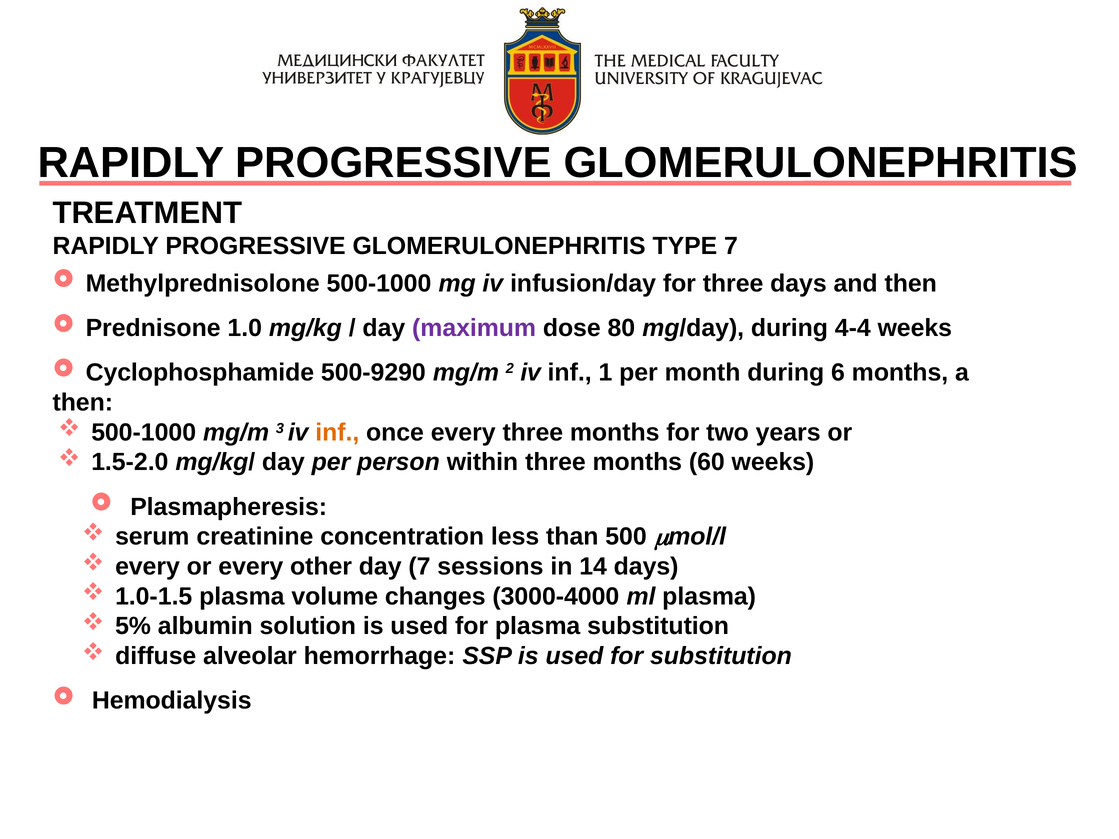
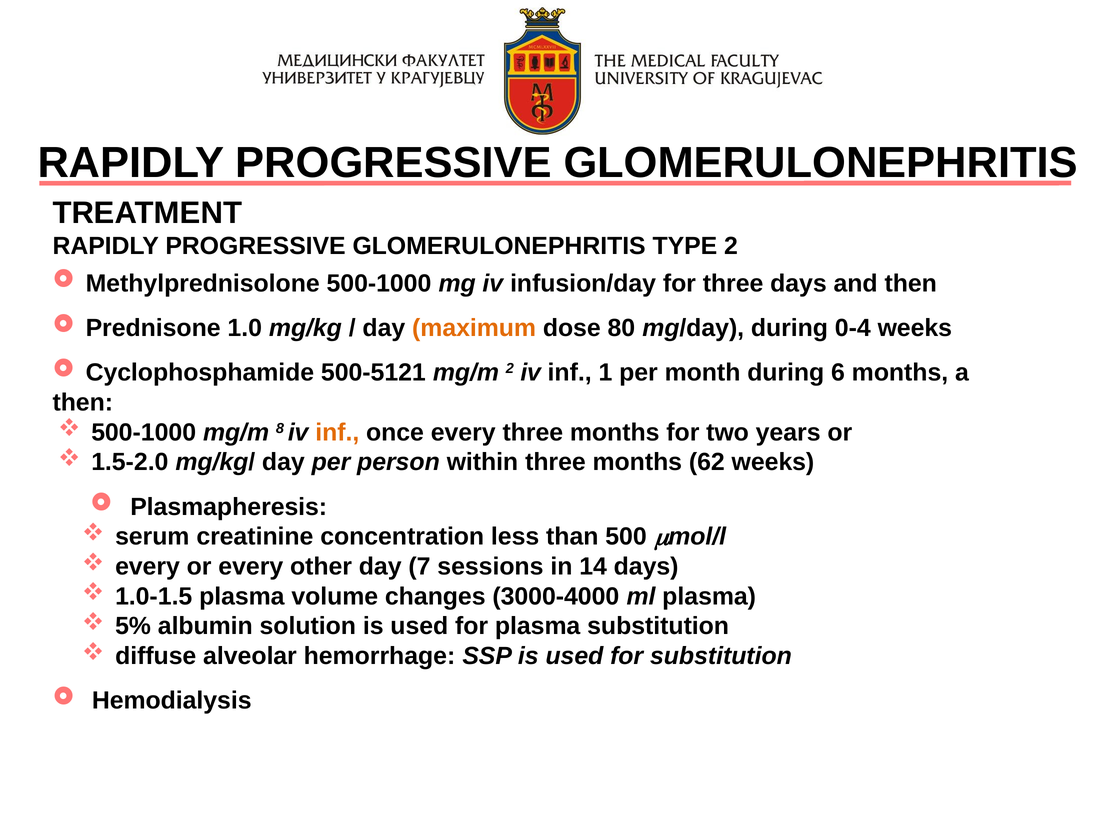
TYPE 7: 7 -> 2
maximum colour: purple -> orange
4-4: 4-4 -> 0-4
500-9290: 500-9290 -> 500-5121
3: 3 -> 8
60: 60 -> 62
